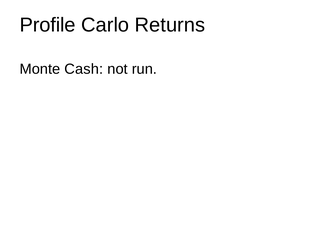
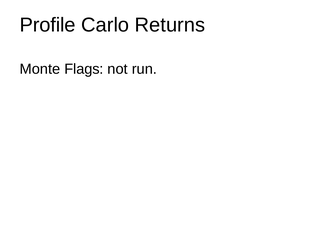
Cash: Cash -> Flags
